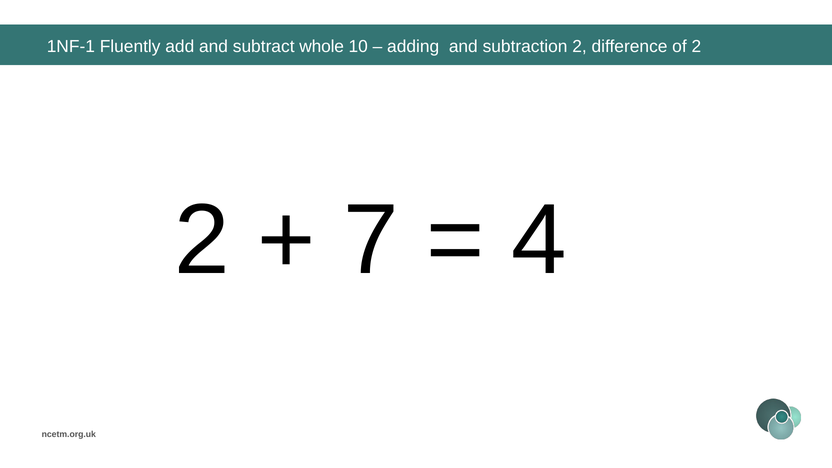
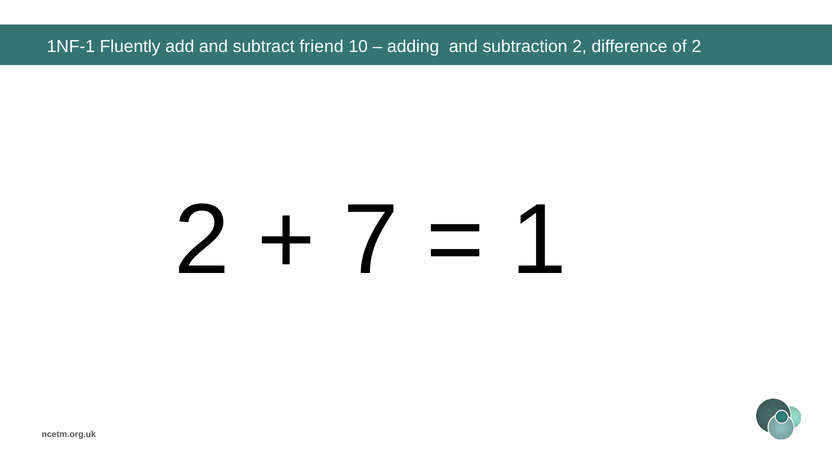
whole: whole -> friend
4: 4 -> 1
